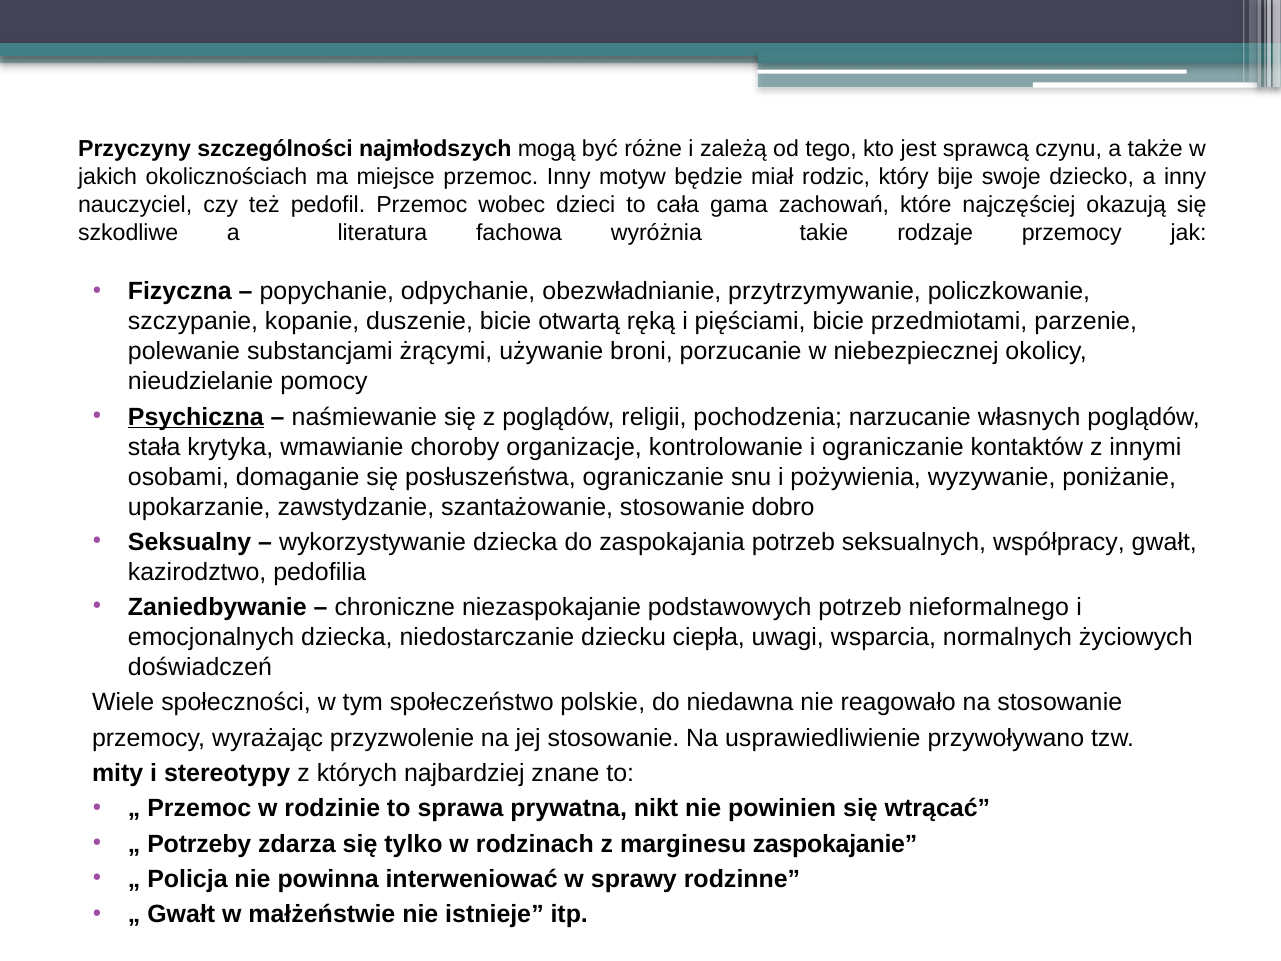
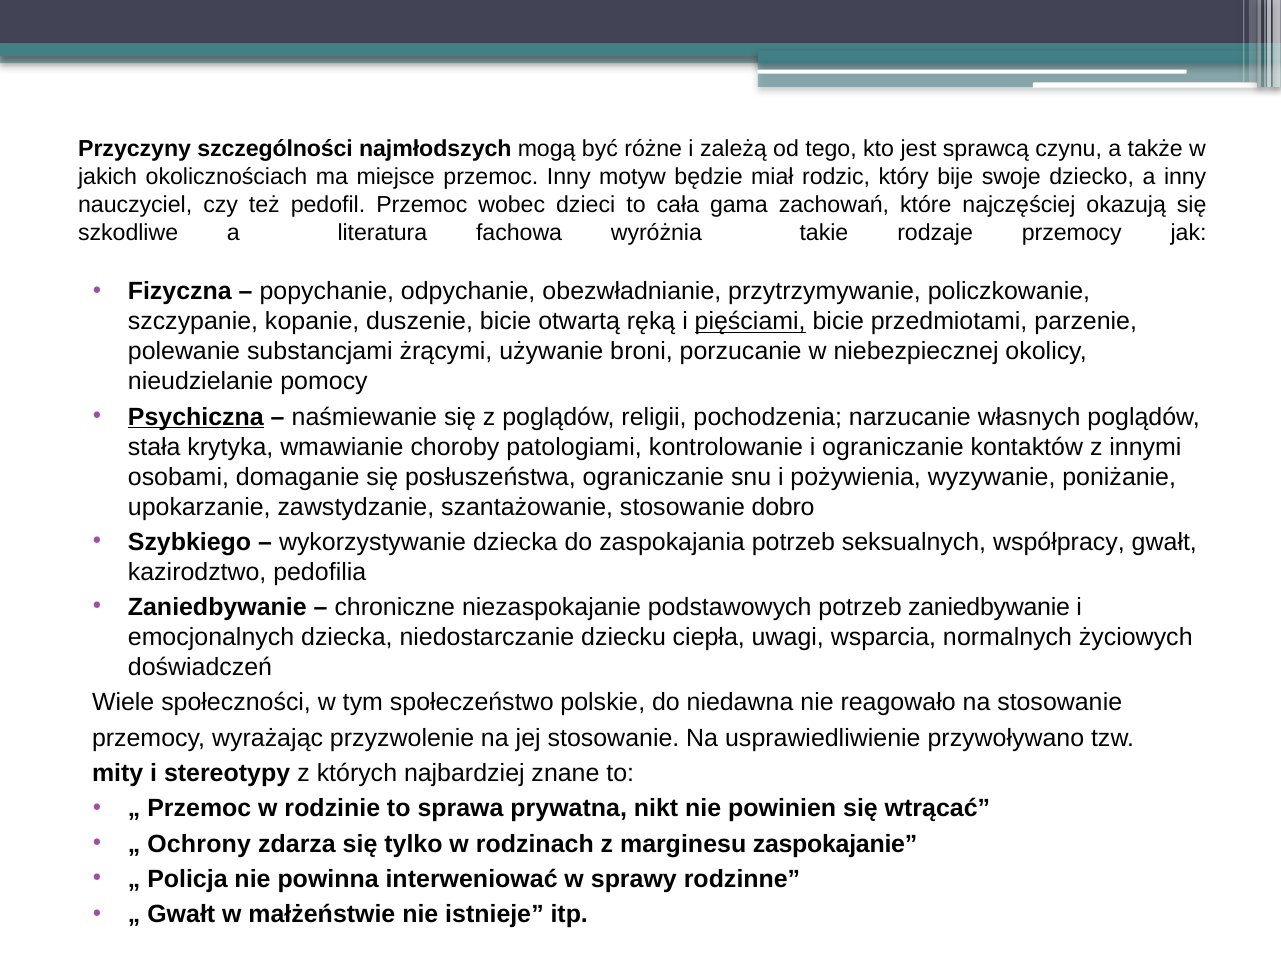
pięściami underline: none -> present
organizacje: organizacje -> patologiami
Seksualny: Seksualny -> Szybkiego
potrzeb nieformalnego: nieformalnego -> zaniedbywanie
Potrzeby: Potrzeby -> Ochrony
